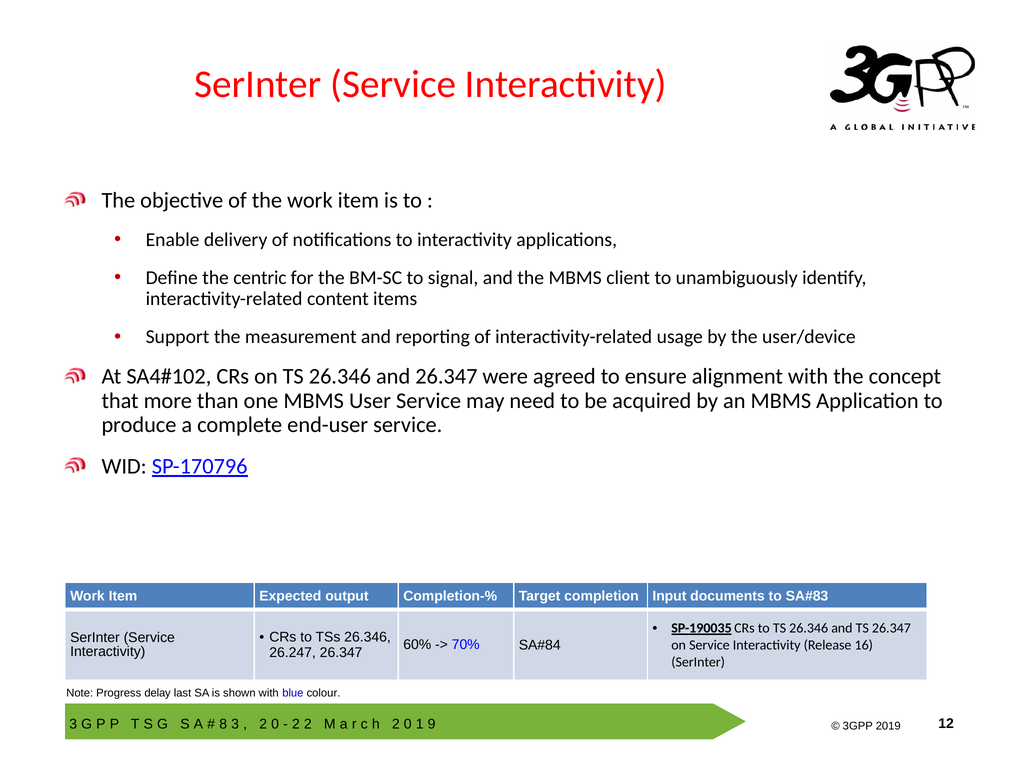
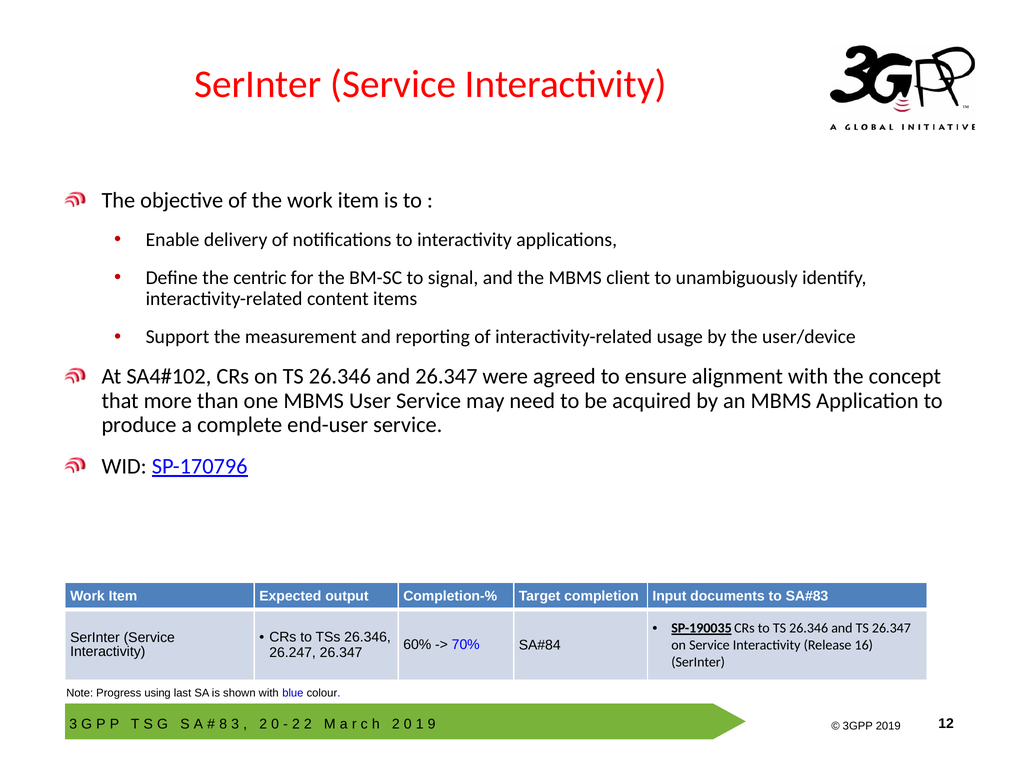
delay: delay -> using
